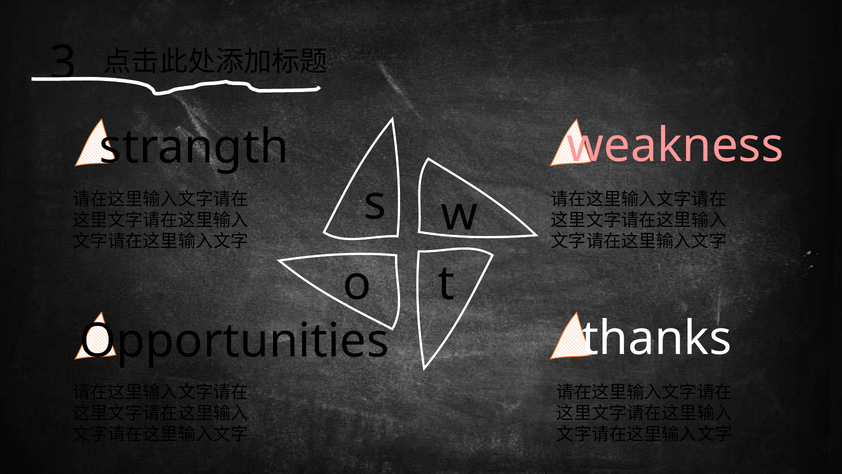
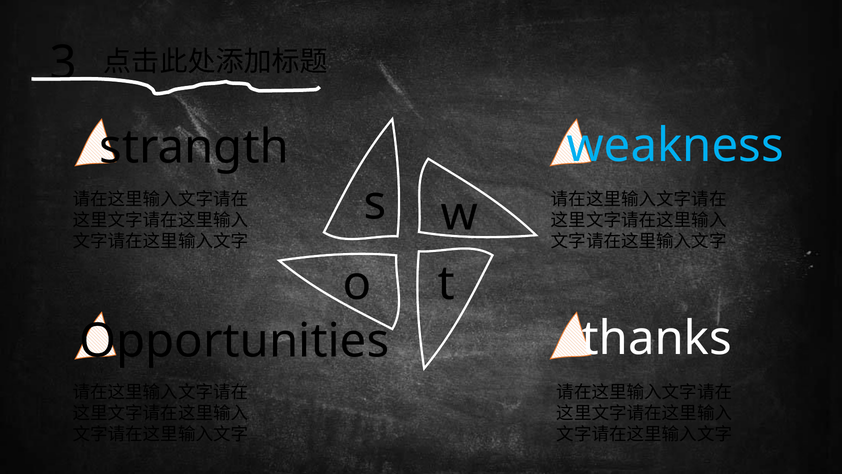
weakness colour: pink -> light blue
